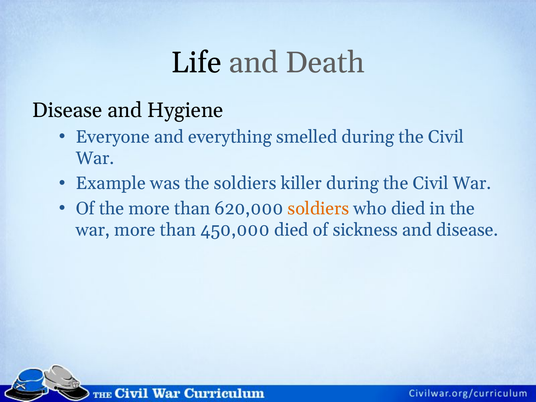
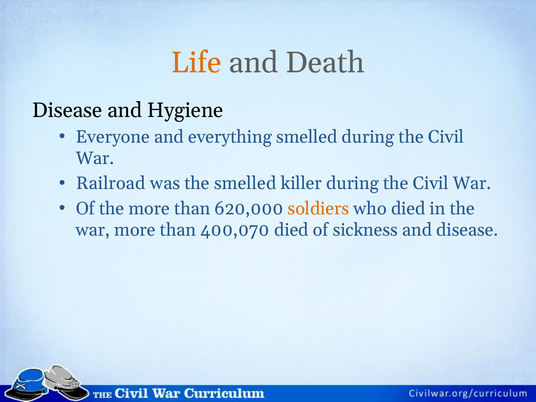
Life colour: black -> orange
Example: Example -> Railroad
the soldiers: soldiers -> smelled
450,000: 450,000 -> 400,070
